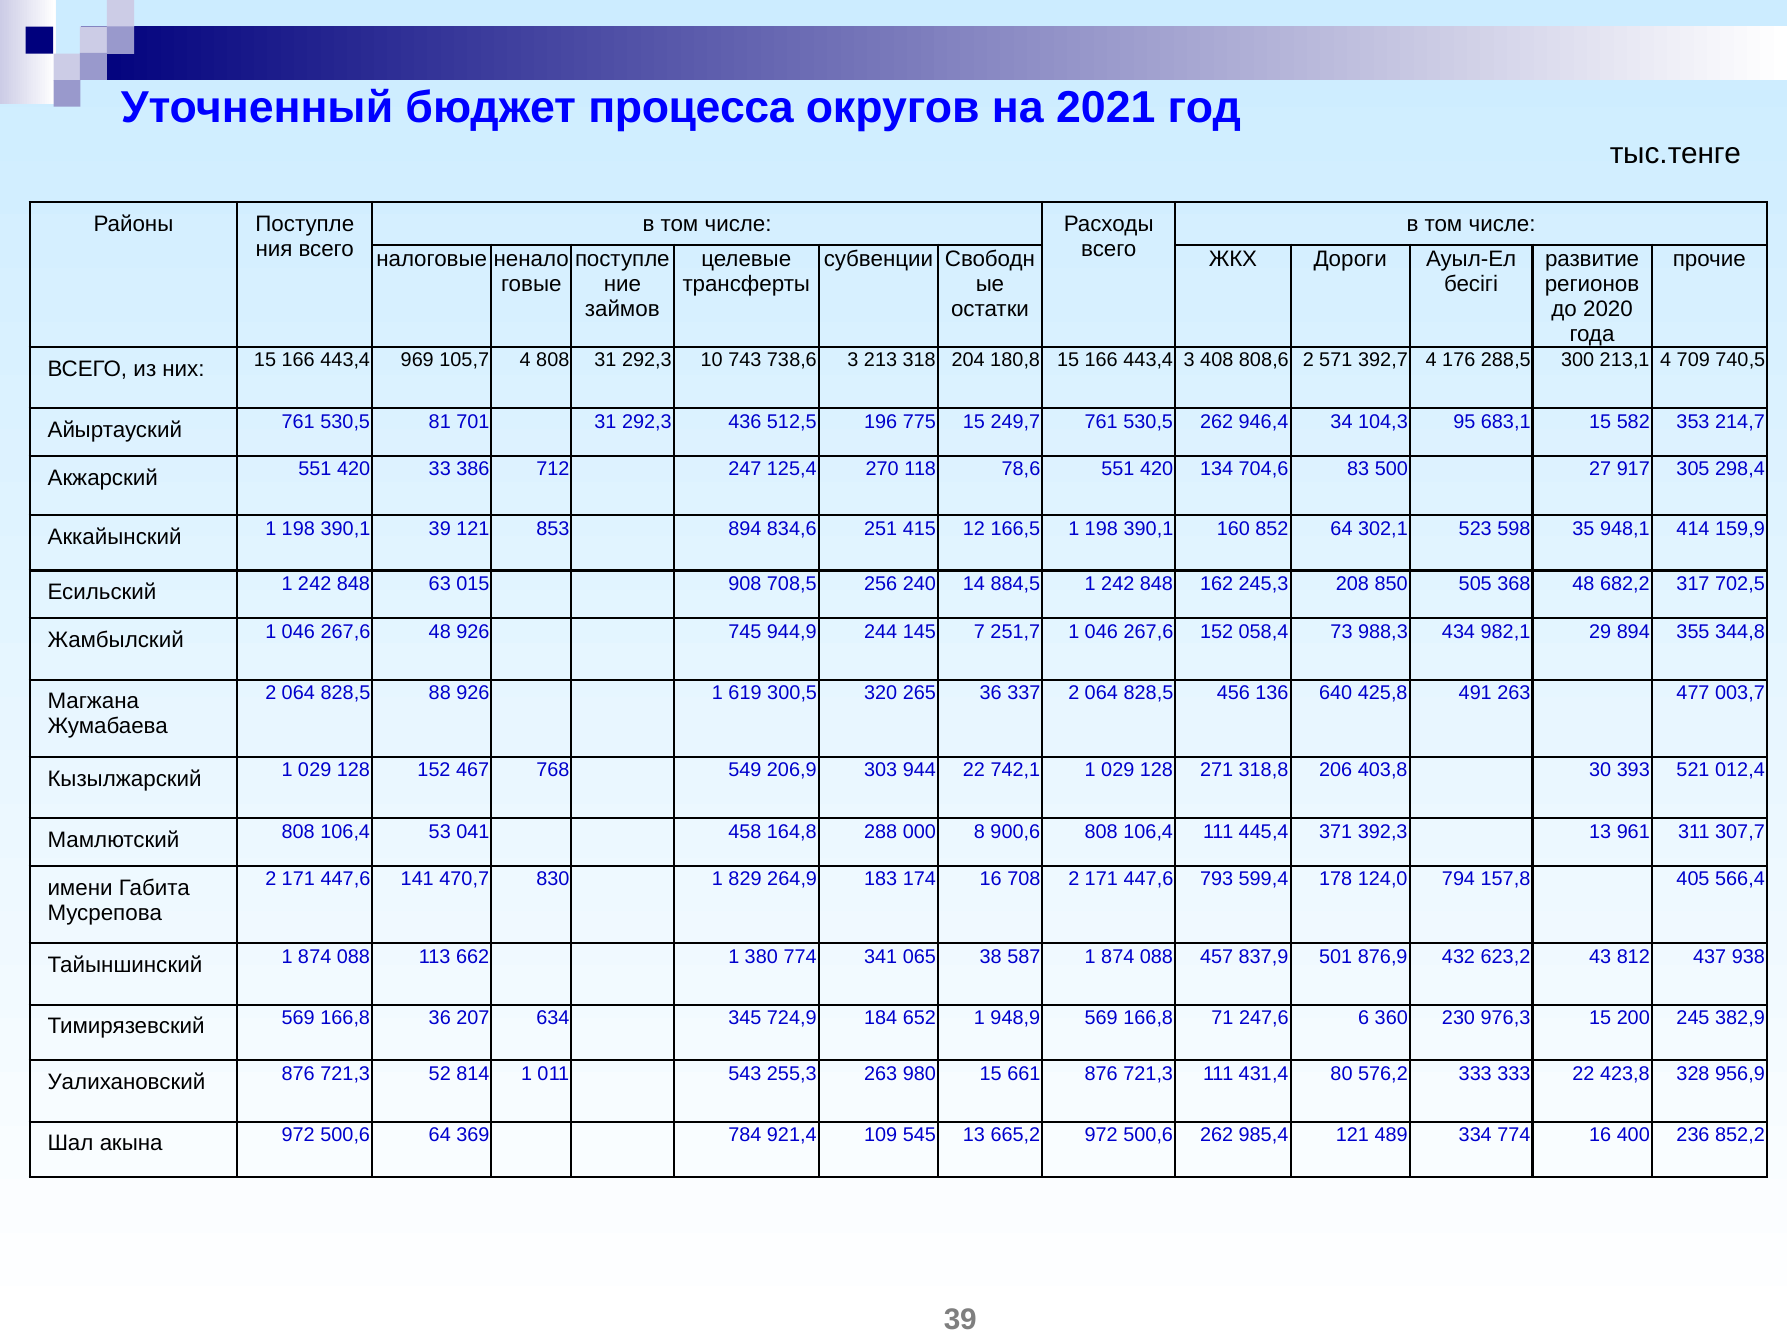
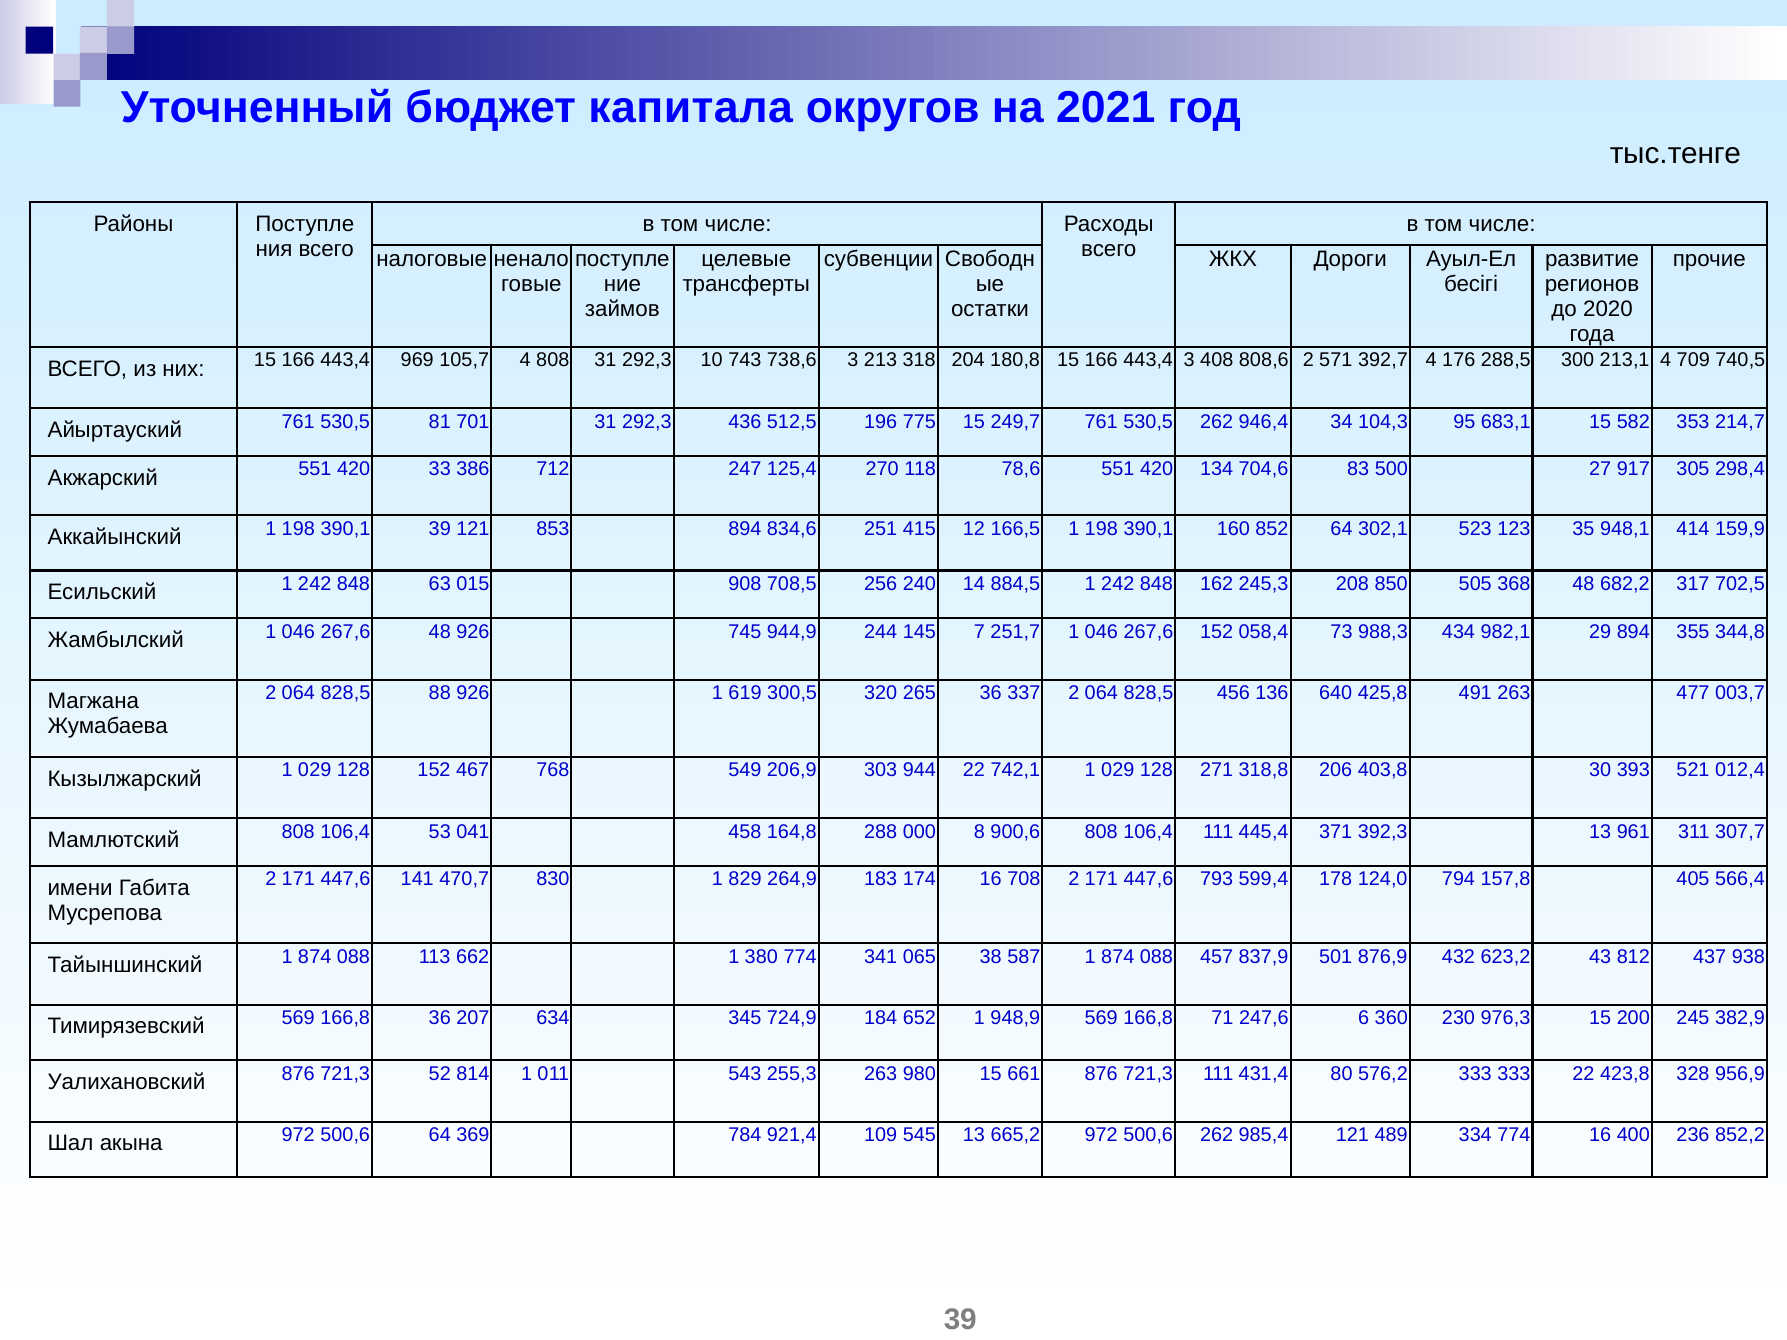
процесса: процесса -> капитала
598: 598 -> 123
